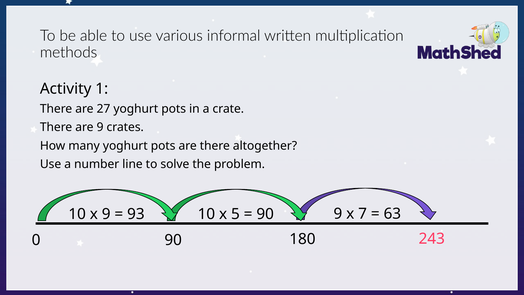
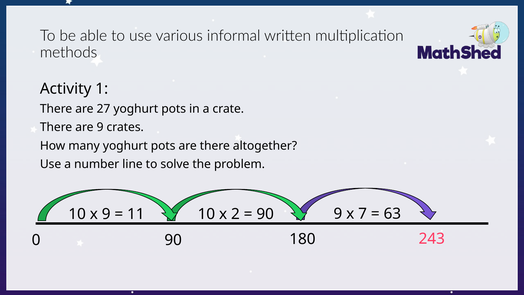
93: 93 -> 11
5: 5 -> 2
